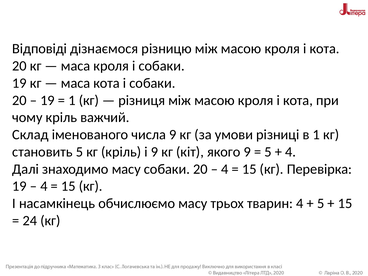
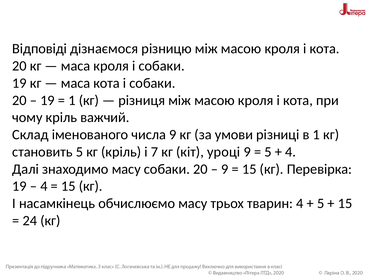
і 9: 9 -> 7
якого: якого -> уроці
4 at (225, 169): 4 -> 9
